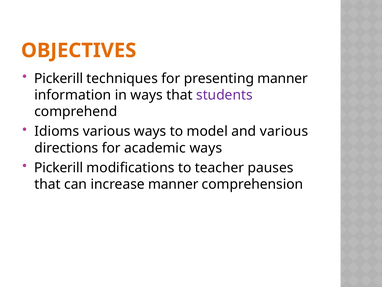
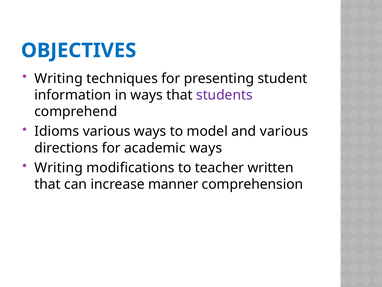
OBJECTIVES colour: orange -> blue
Pickerill at (59, 78): Pickerill -> Writing
presenting manner: manner -> student
Pickerill at (59, 167): Pickerill -> Writing
pauses: pauses -> written
